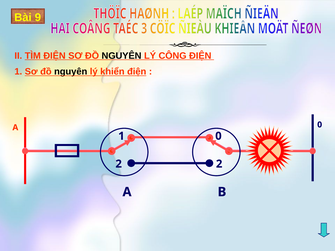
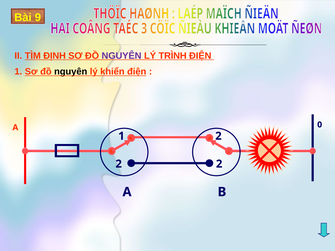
TÌM ĐIỆN: ĐIỆN -> ĐỊNH
NGUYÊN at (122, 56) colour: black -> purple
CÔNG: CÔNG -> TRÌNH
1 0: 0 -> 2
